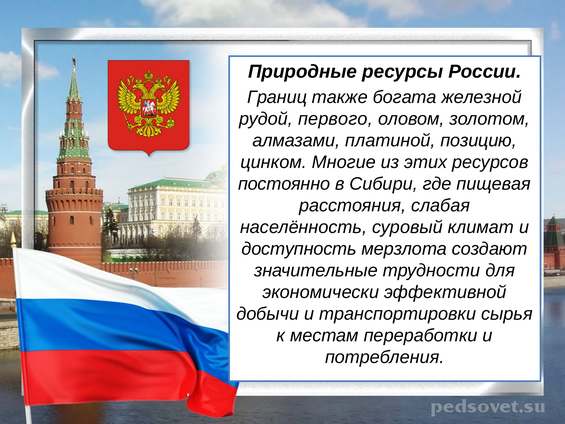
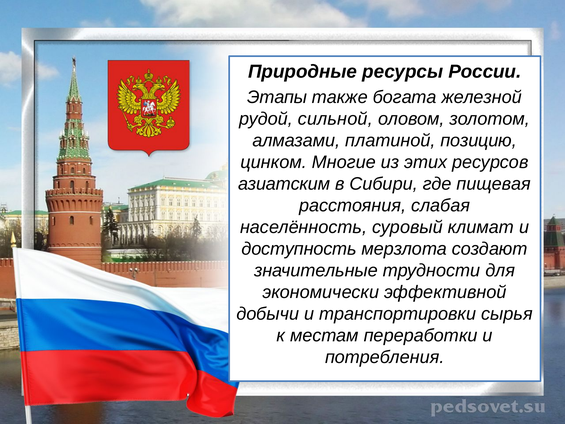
Границ: Границ -> Этапы
первого: первого -> сильной
постоянно: постоянно -> азиатским
